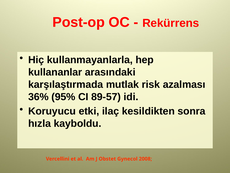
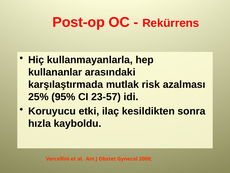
36%: 36% -> 25%
89-57: 89-57 -> 23-57
